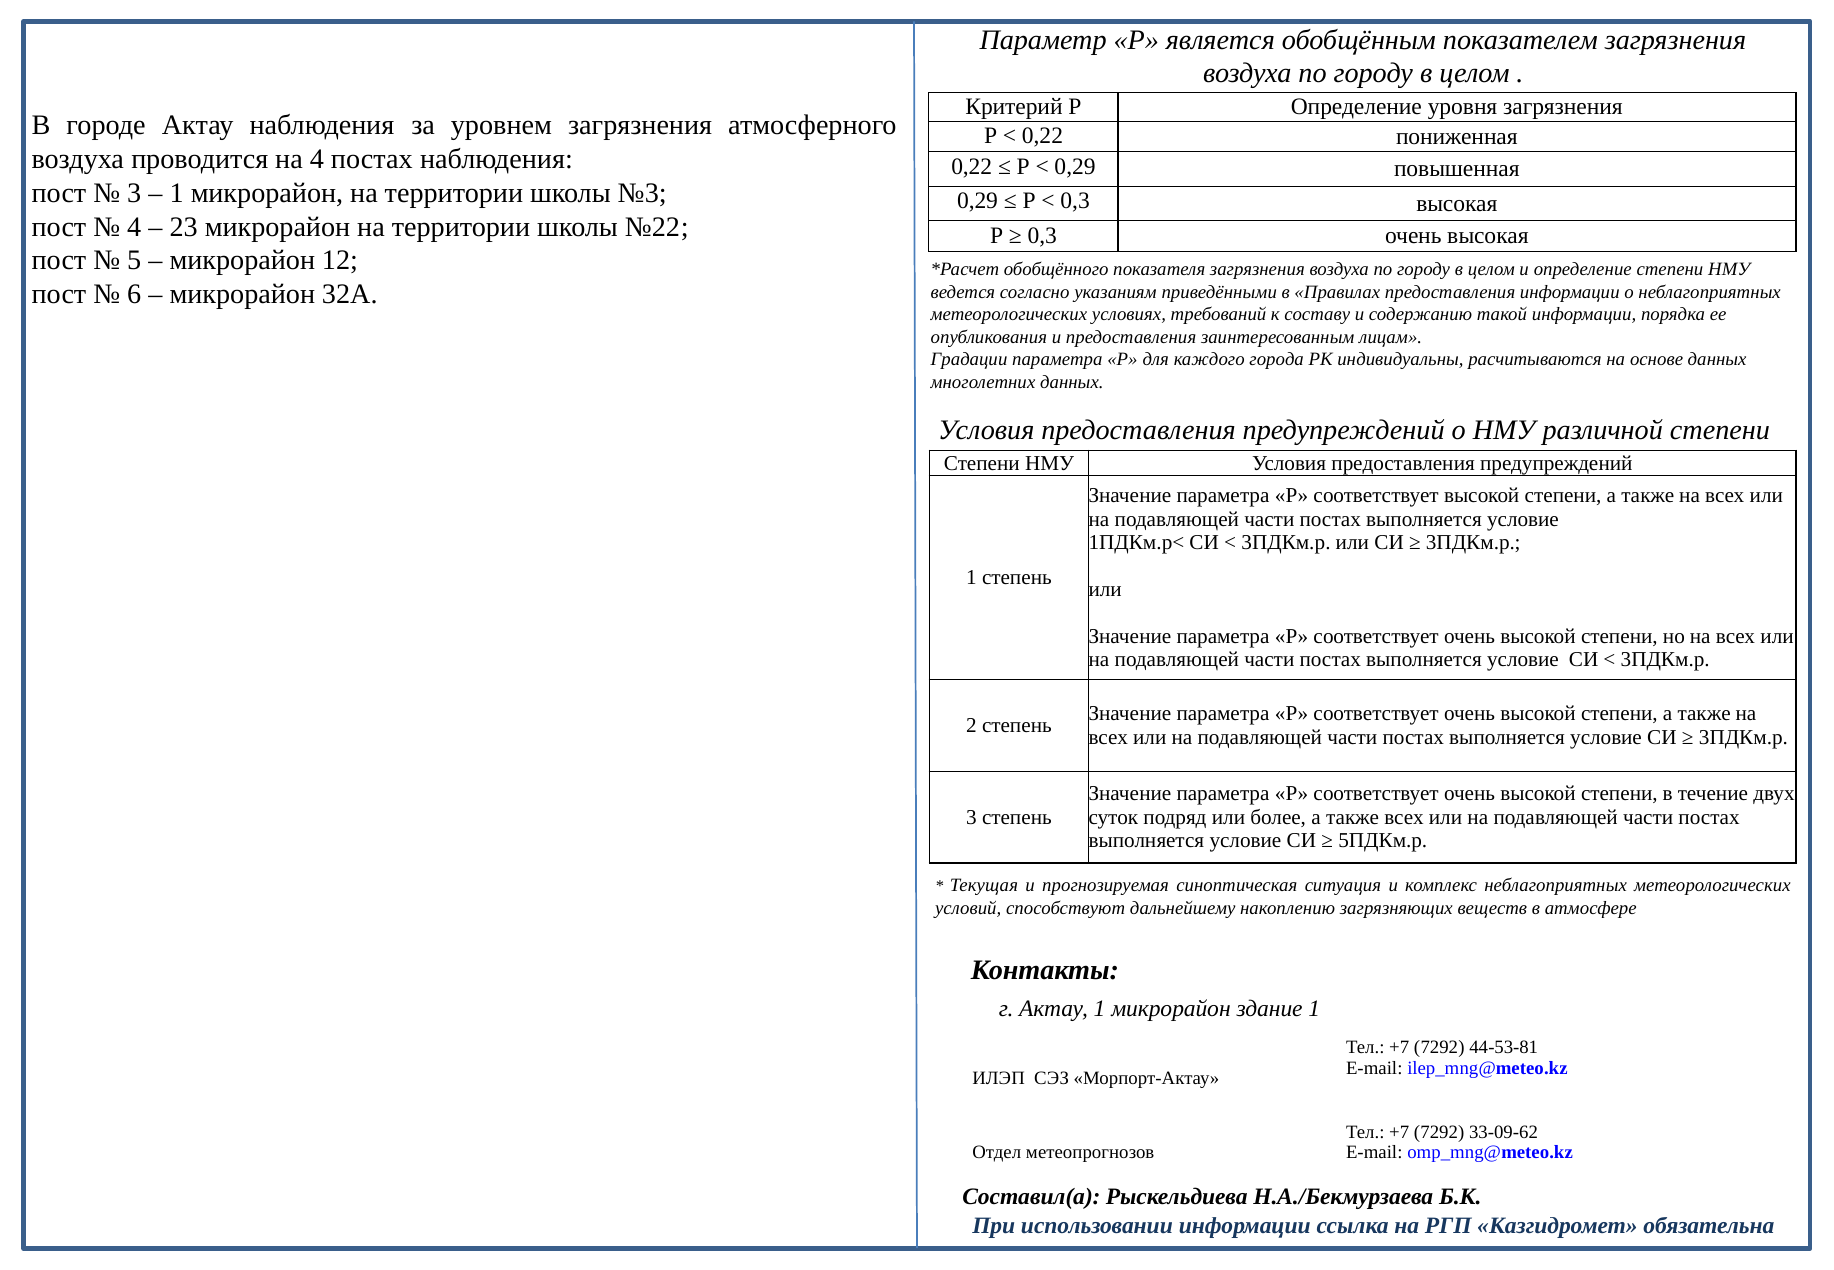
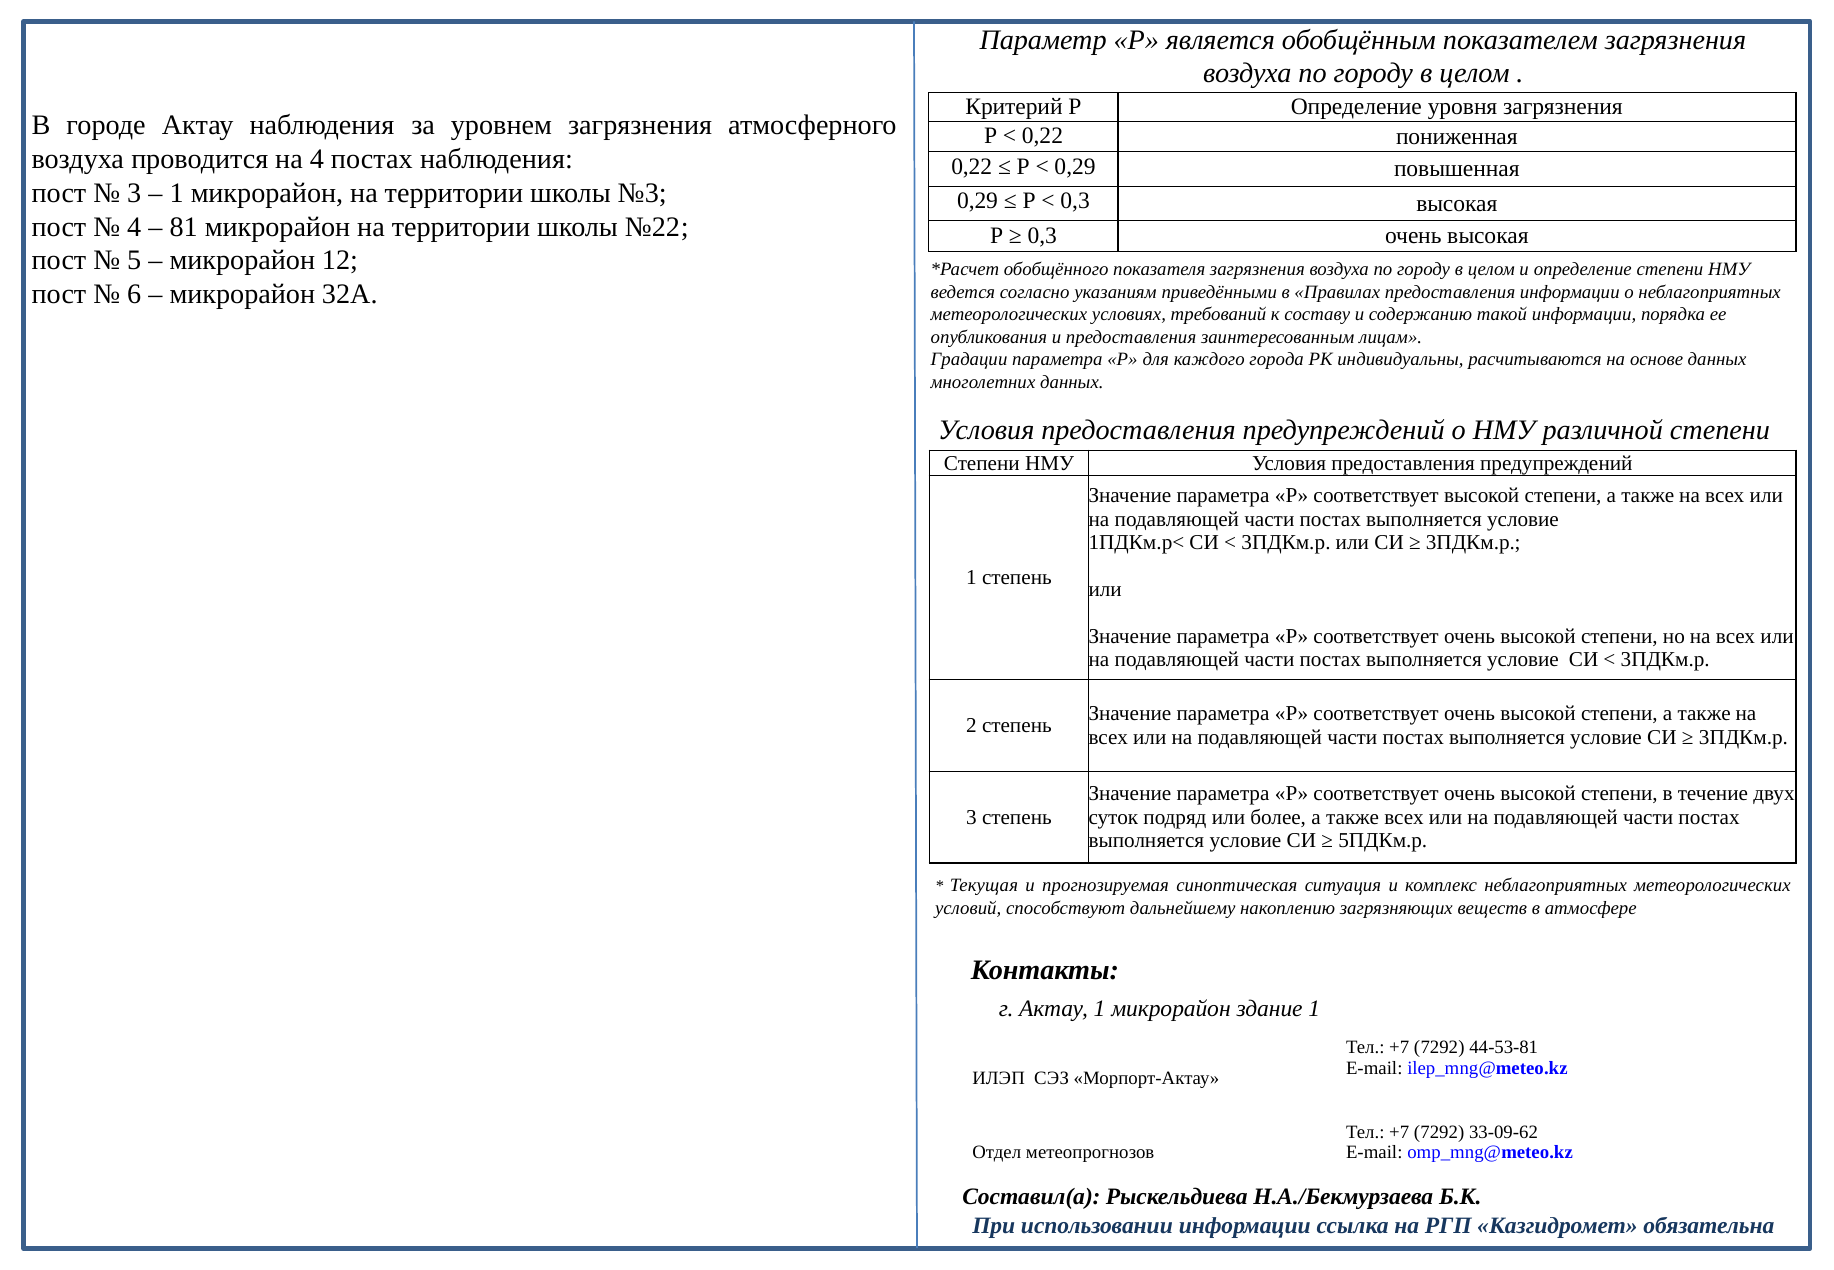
23: 23 -> 81
